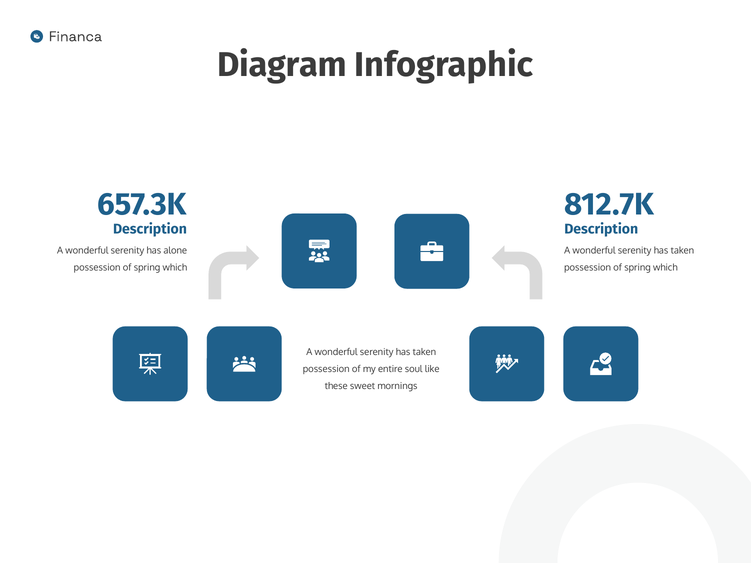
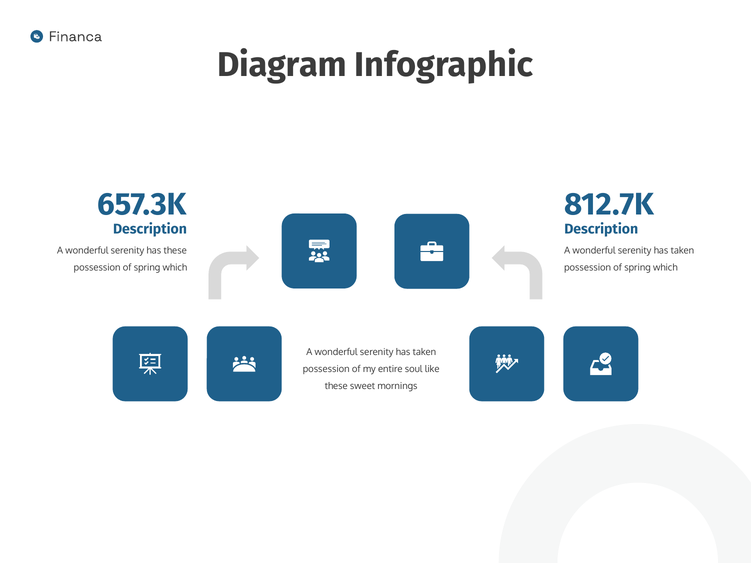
has alone: alone -> these
